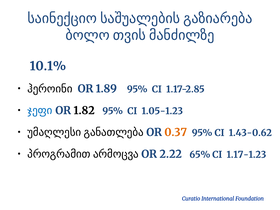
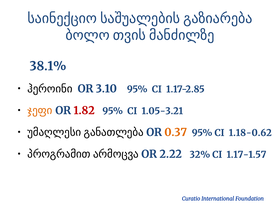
10.1%: 10.1% -> 38.1%
1.89: 1.89 -> 3.10
ჯეფი colour: blue -> orange
1.82 colour: black -> red
1.05-1.23: 1.05-1.23 -> 1.05-3.21
1.43-0.62: 1.43-0.62 -> 1.18-0.62
65%: 65% -> 32%
1.17-1.23: 1.17-1.23 -> 1.17-1.57
